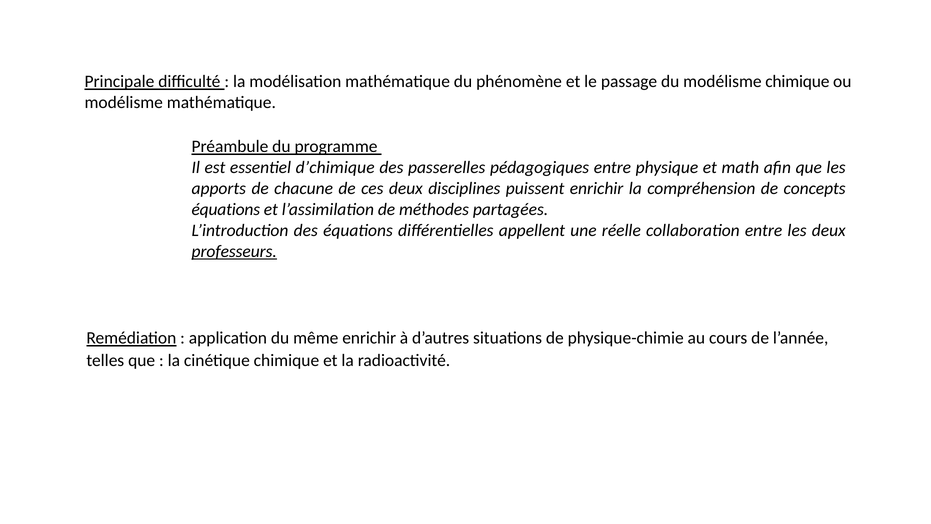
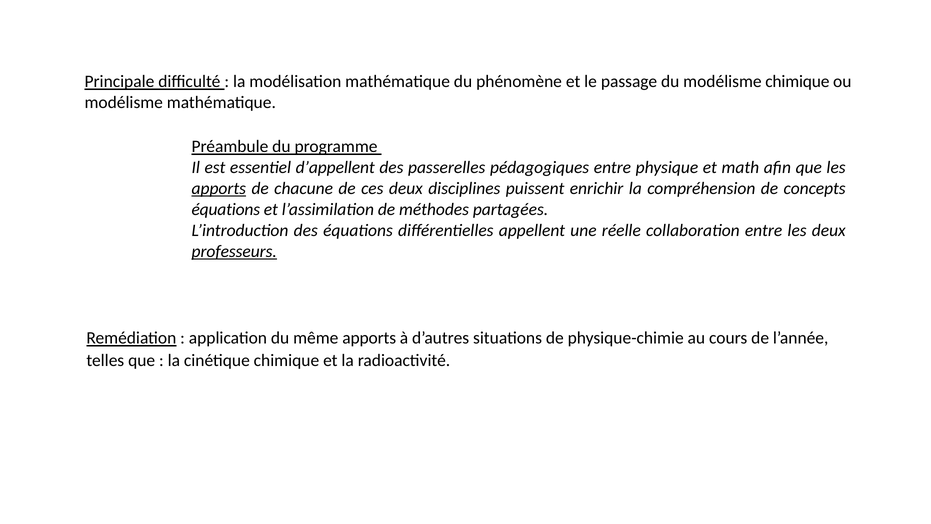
d’chimique: d’chimique -> d’appellent
apports at (219, 188) underline: none -> present
même enrichir: enrichir -> apports
